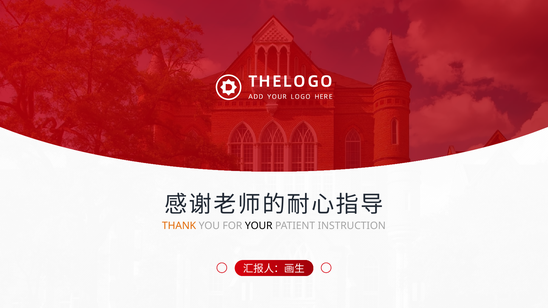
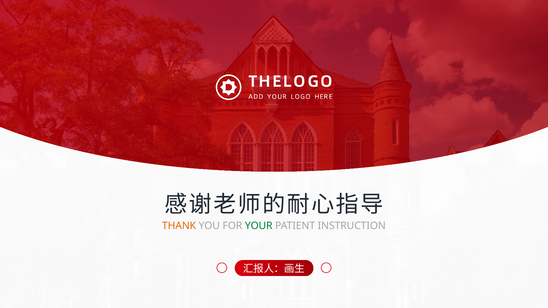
YOUR colour: black -> green
